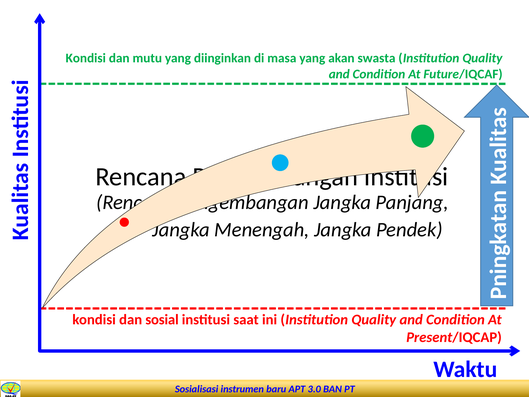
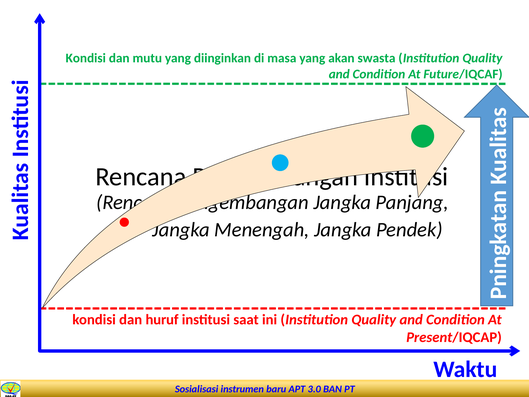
sosial: sosial -> huruf
